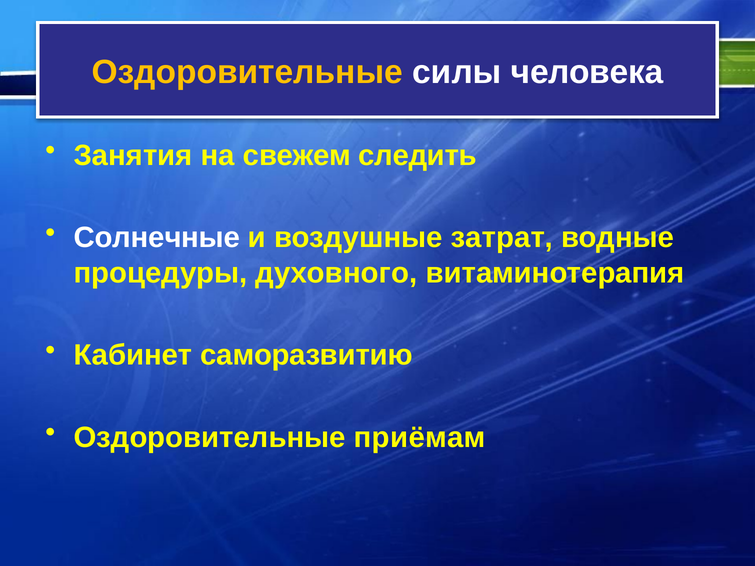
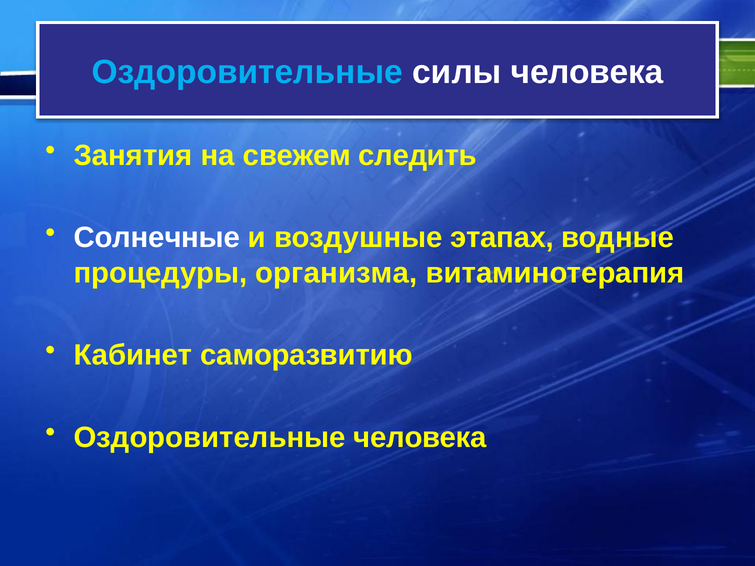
Оздоровительные at (247, 72) colour: yellow -> light blue
затрат: затрат -> этапах
духовного: духовного -> организма
Оздоровительные приёмам: приёмам -> человека
